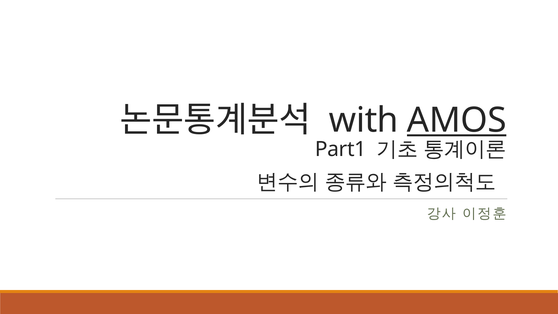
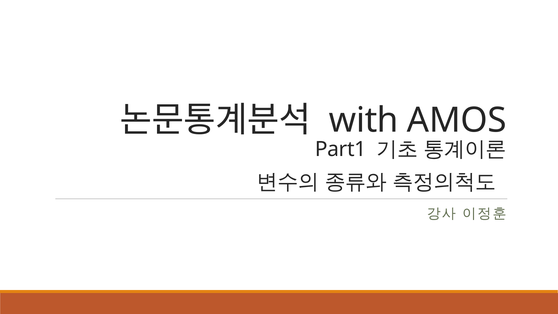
AMOS underline: present -> none
